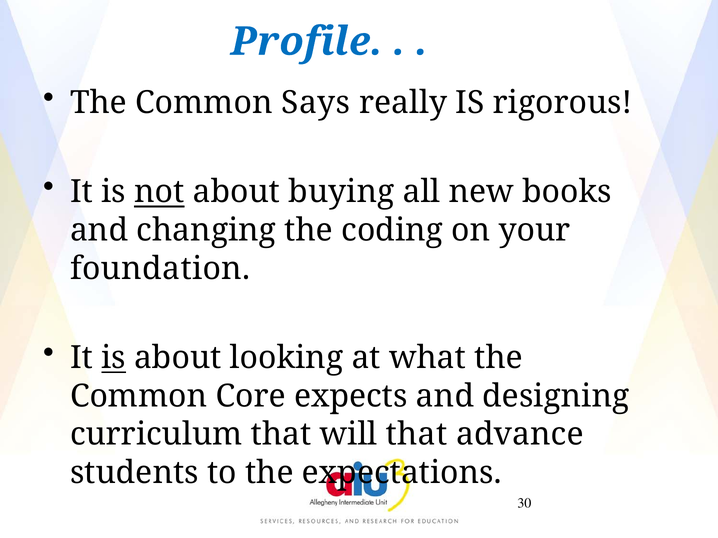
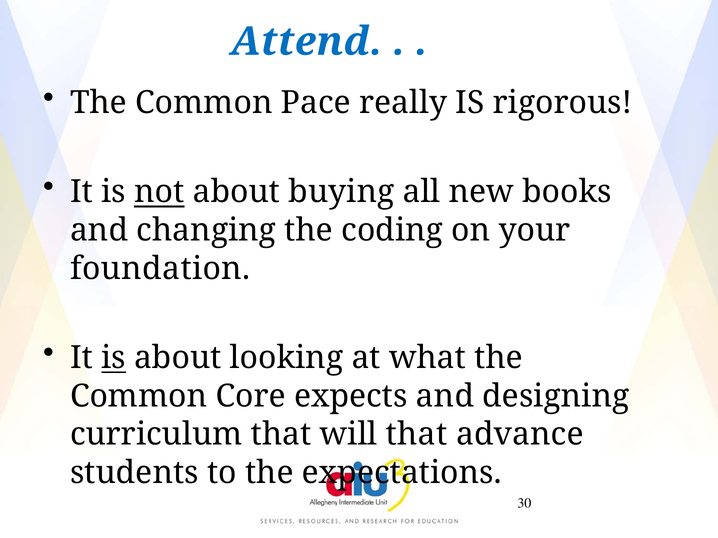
Profile: Profile -> Attend
Says: Says -> Pace
